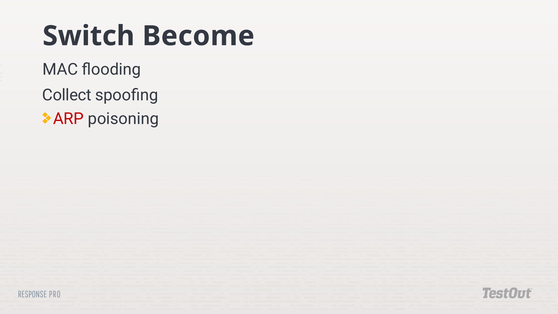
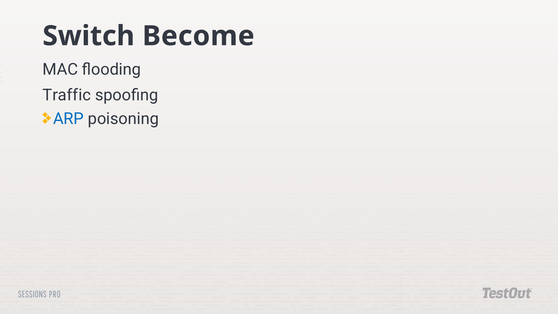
Collect: Collect -> Traffic
ARP colour: red -> blue
RESPONSE: RESPONSE -> SESSIONS
